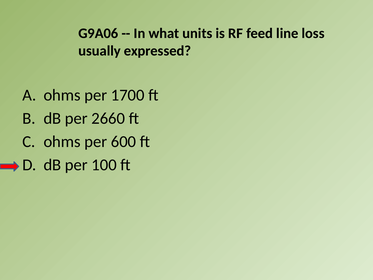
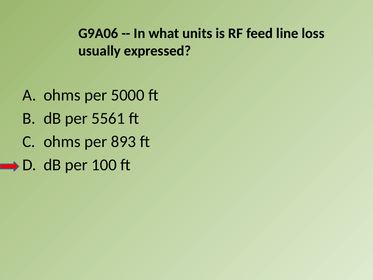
1700: 1700 -> 5000
2660: 2660 -> 5561
600: 600 -> 893
